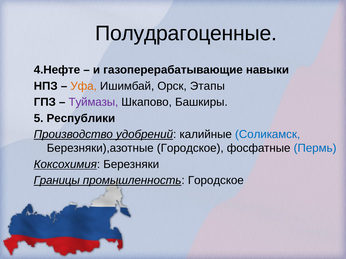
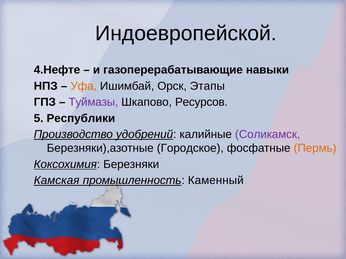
Полудрагоценные: Полудрагоценные -> Индоевропейской
Башкиры: Башкиры -> Ресурсов
Соликамск colour: blue -> purple
Пермь colour: blue -> orange
Границы: Границы -> Камская
промышленность Городское: Городское -> Каменный
